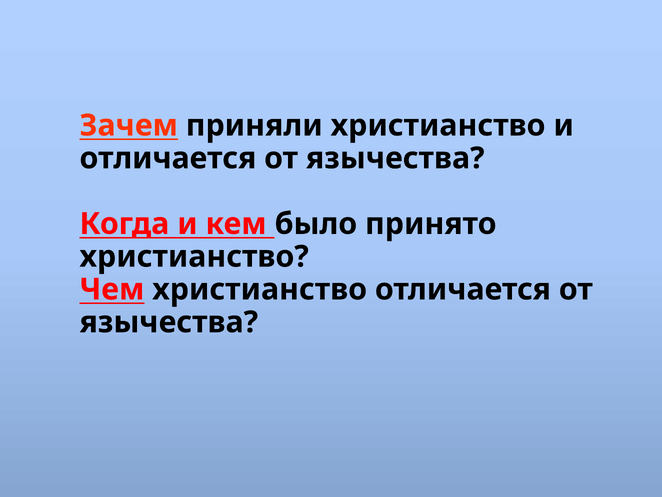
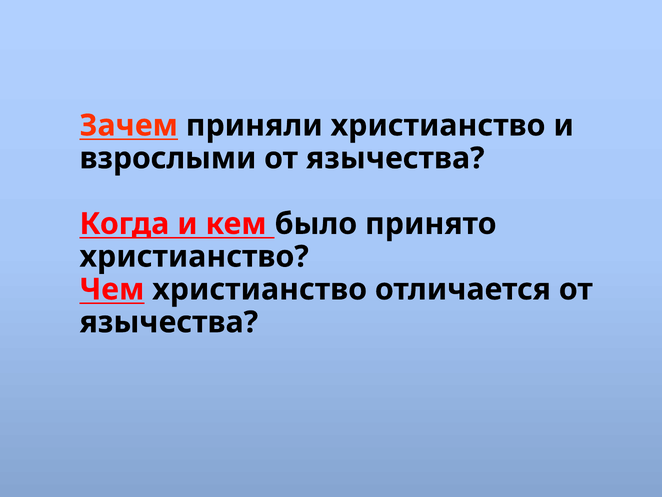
отличается at (168, 158): отличается -> взрослыми
